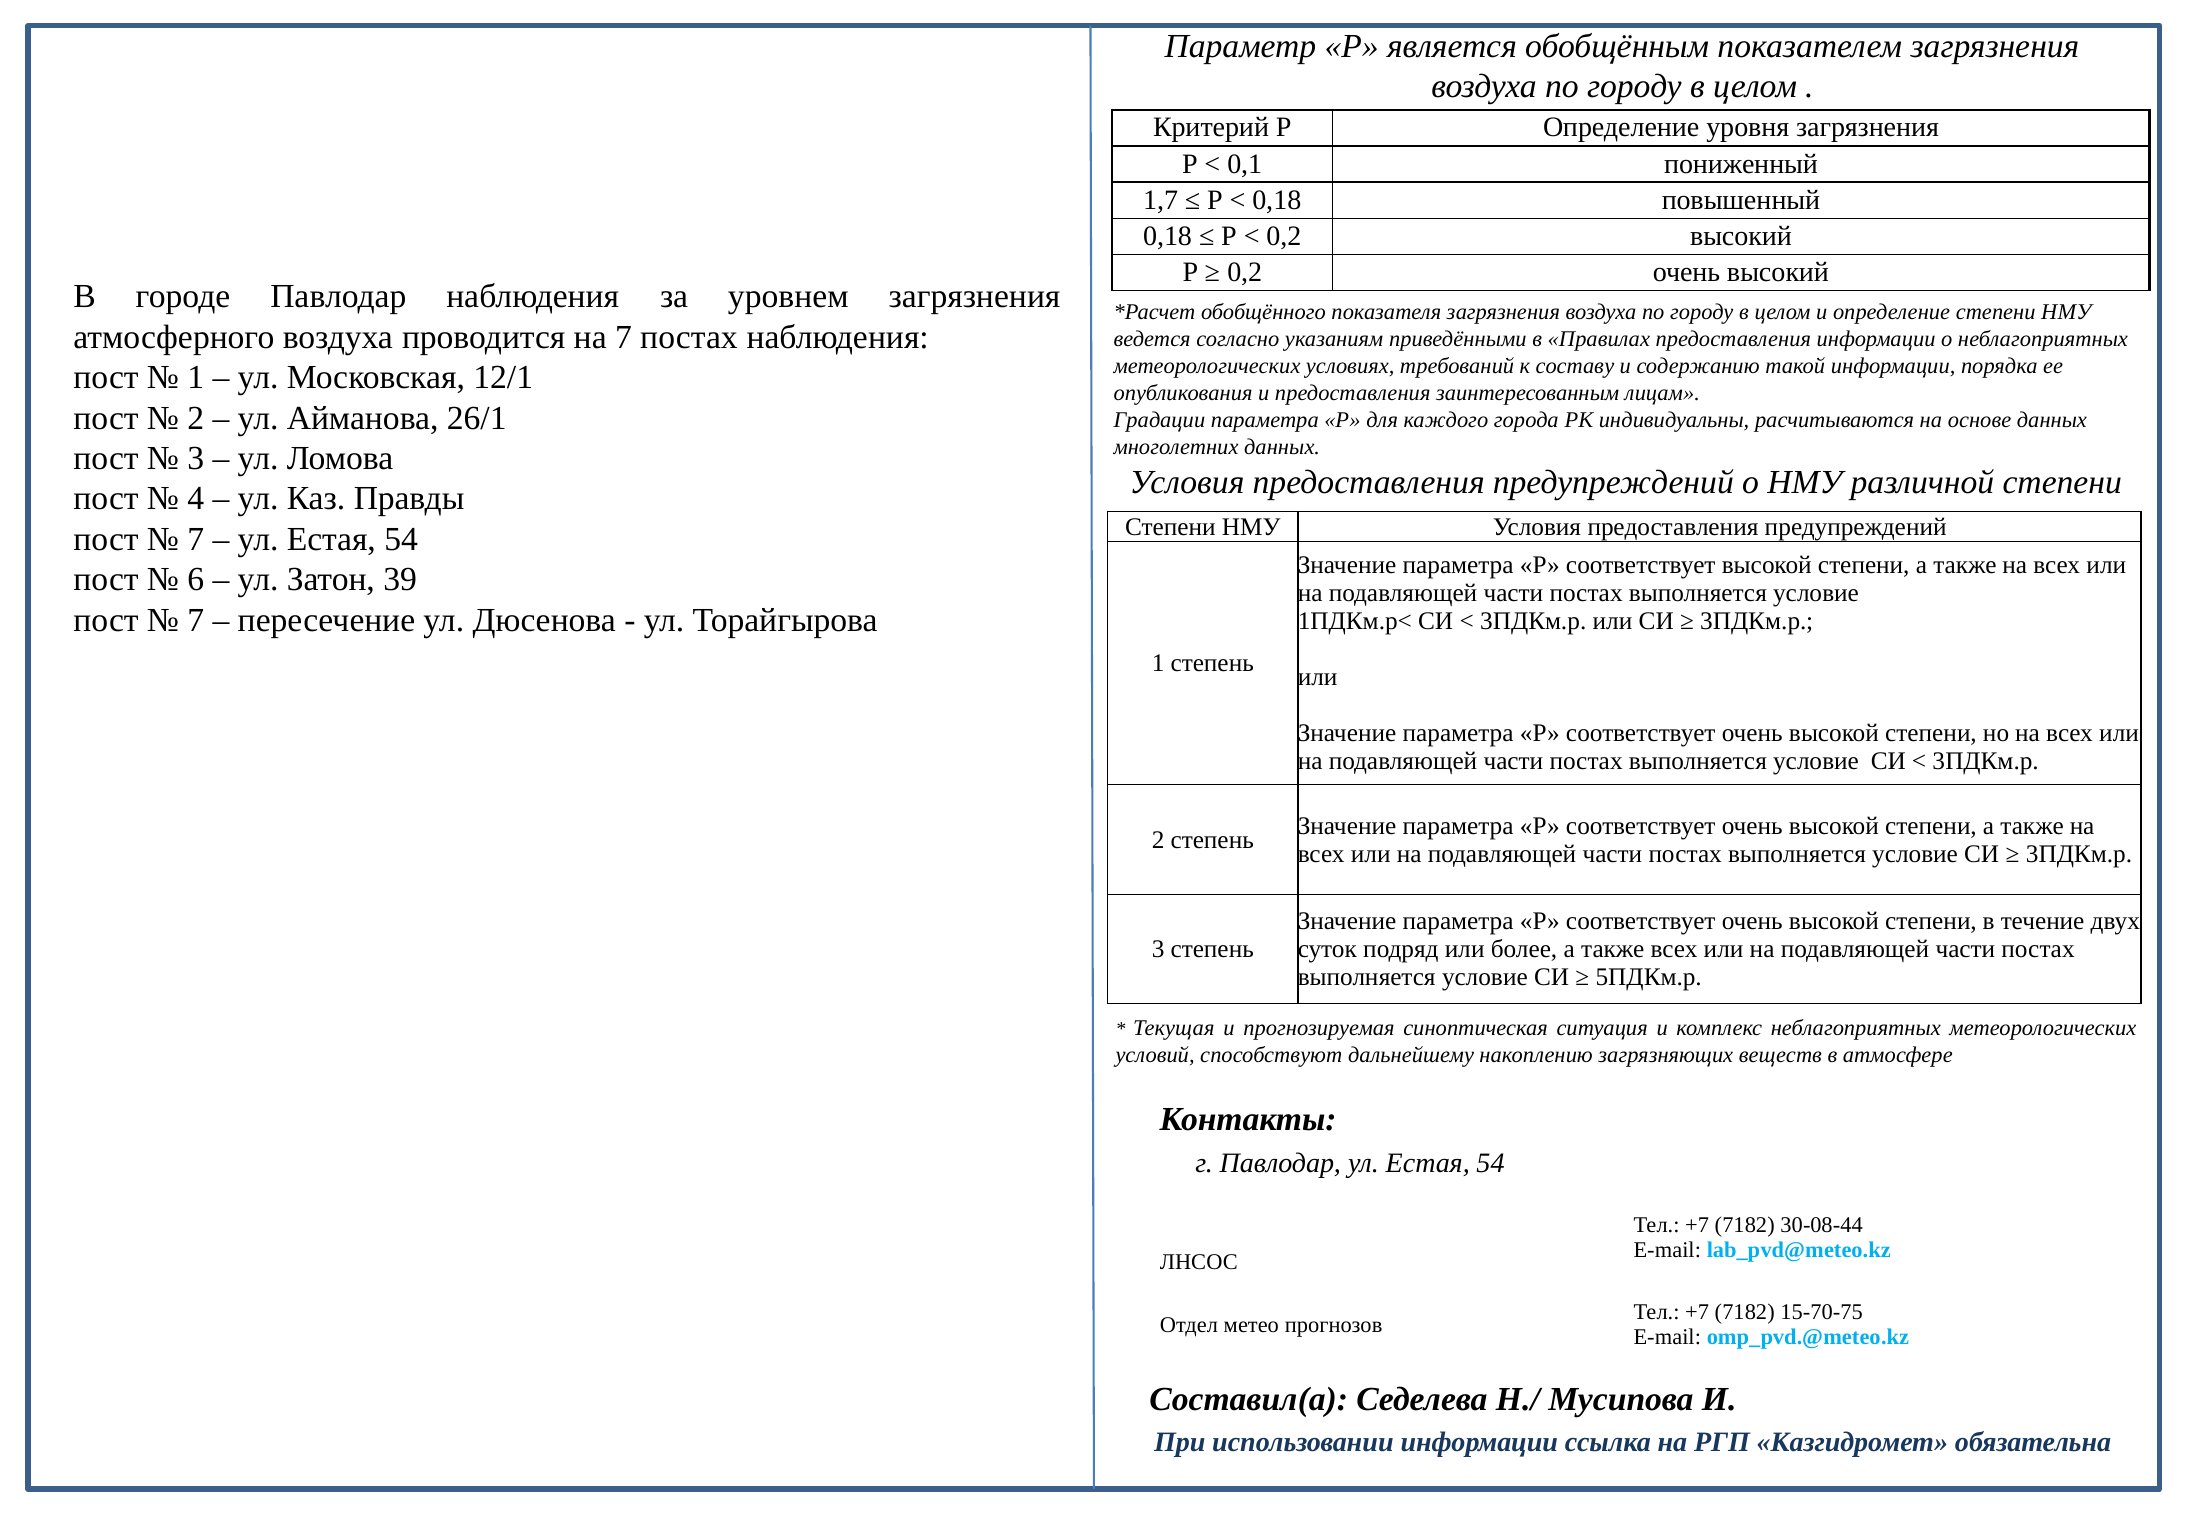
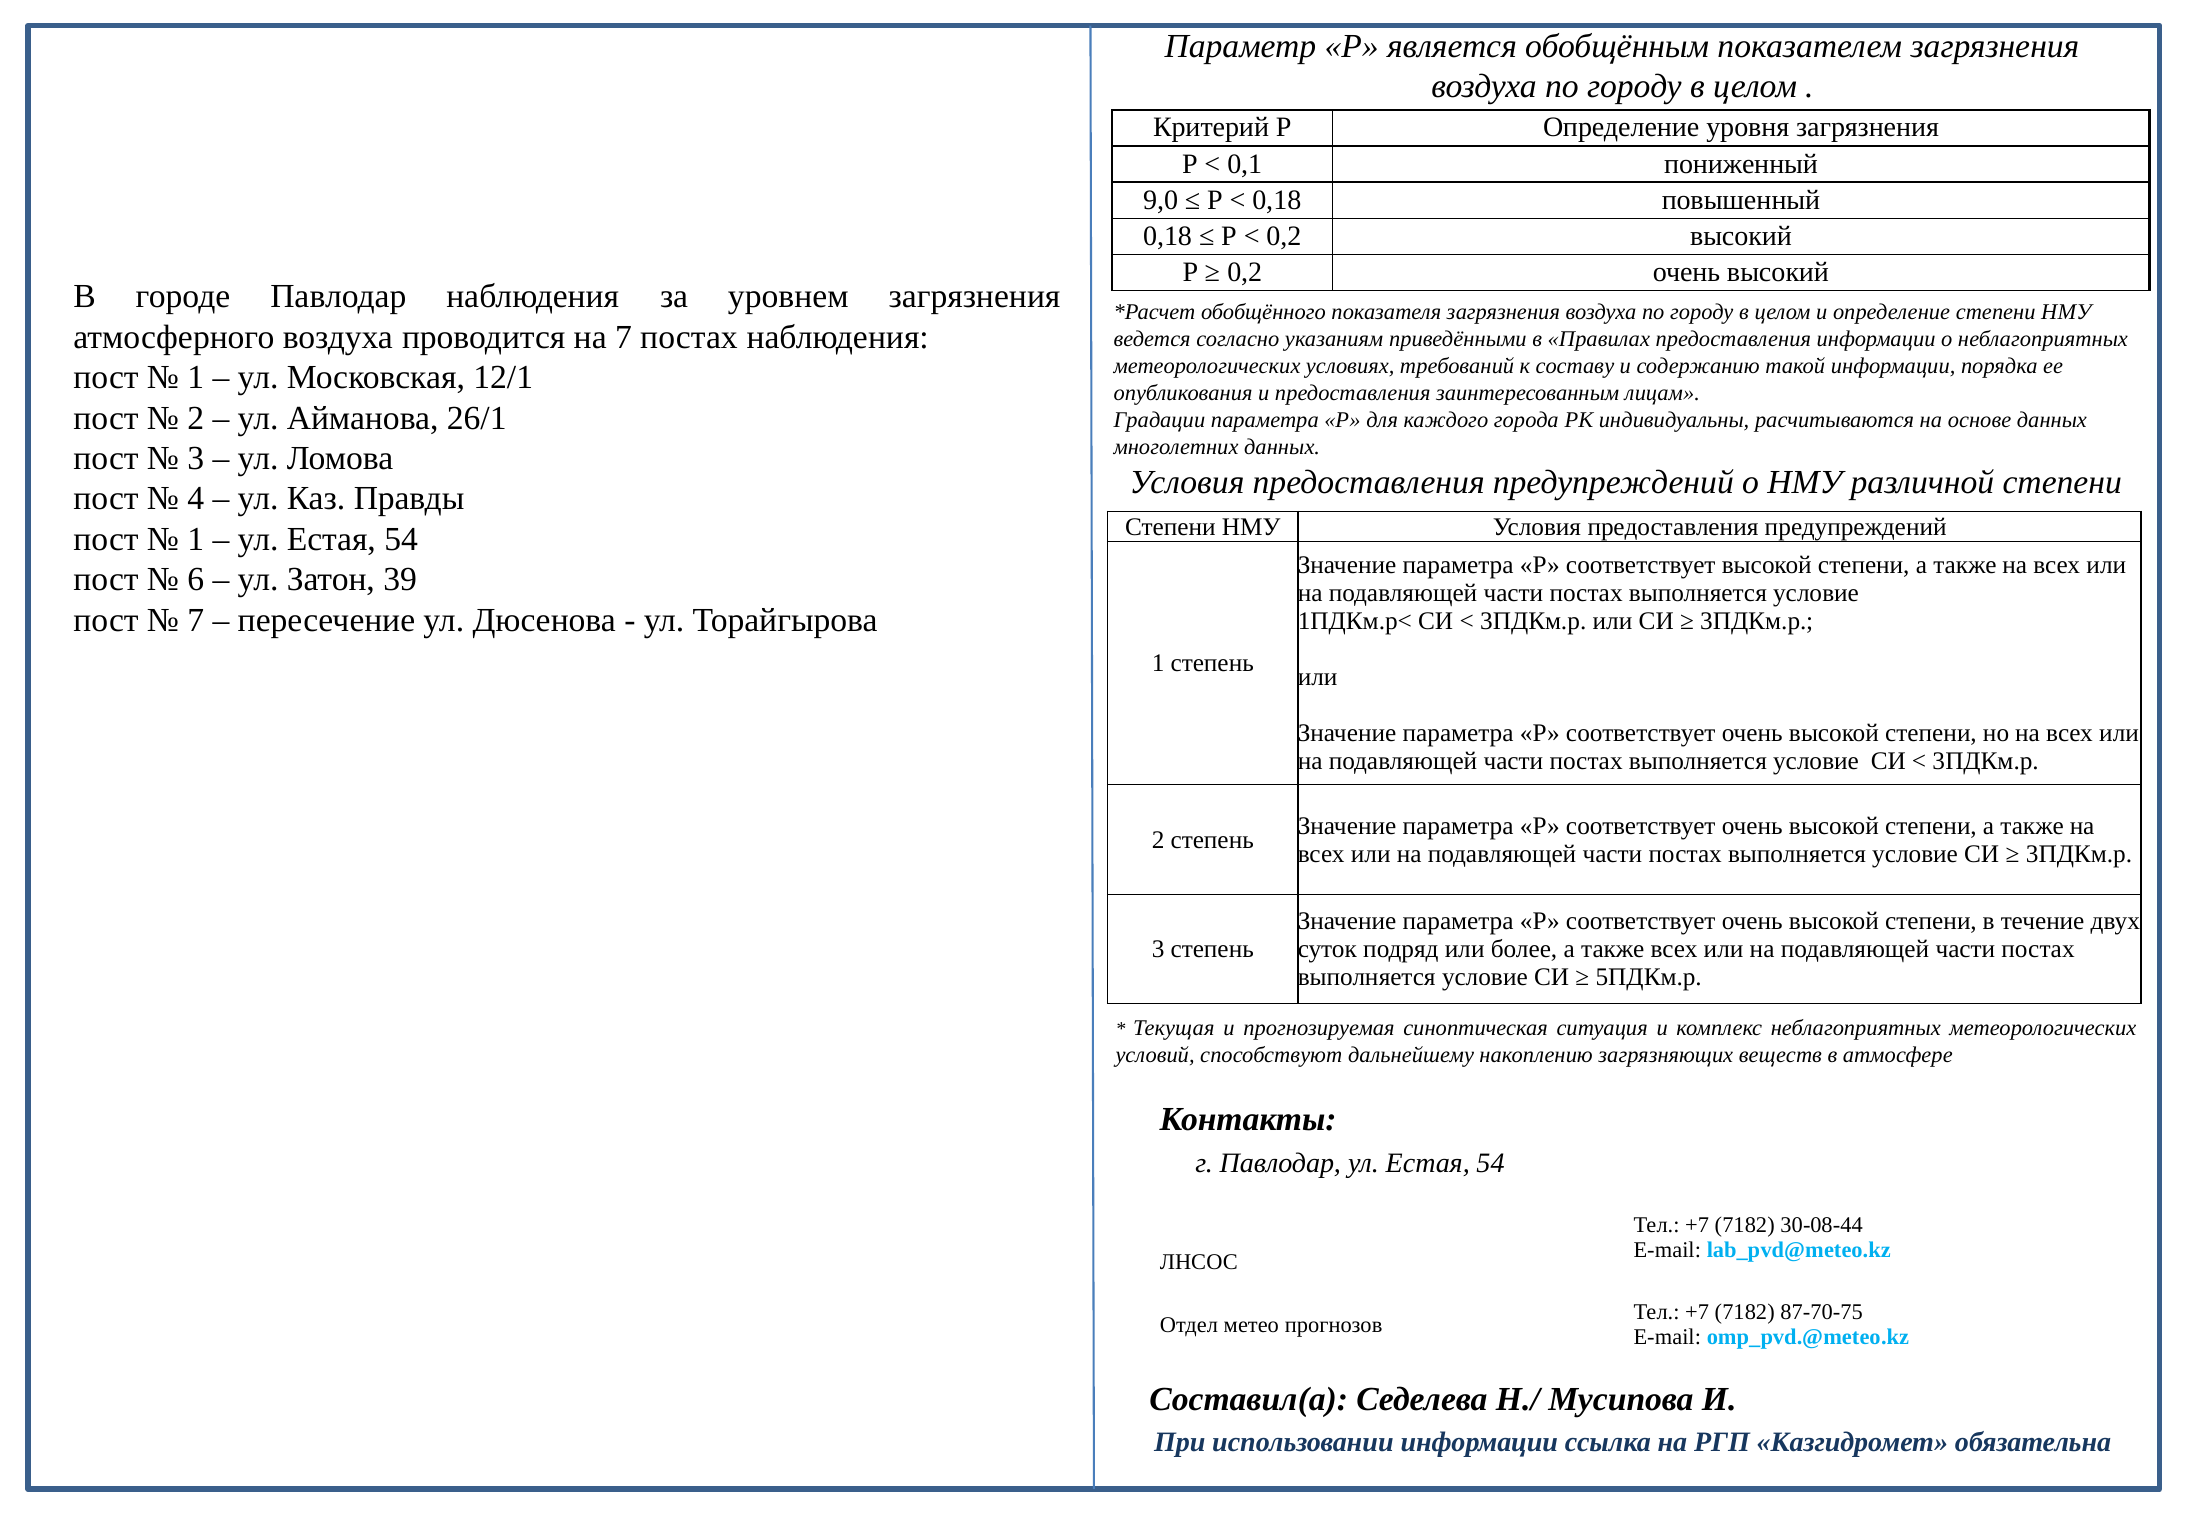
1,7: 1,7 -> 9,0
7 at (196, 539): 7 -> 1
15-70-75: 15-70-75 -> 87-70-75
